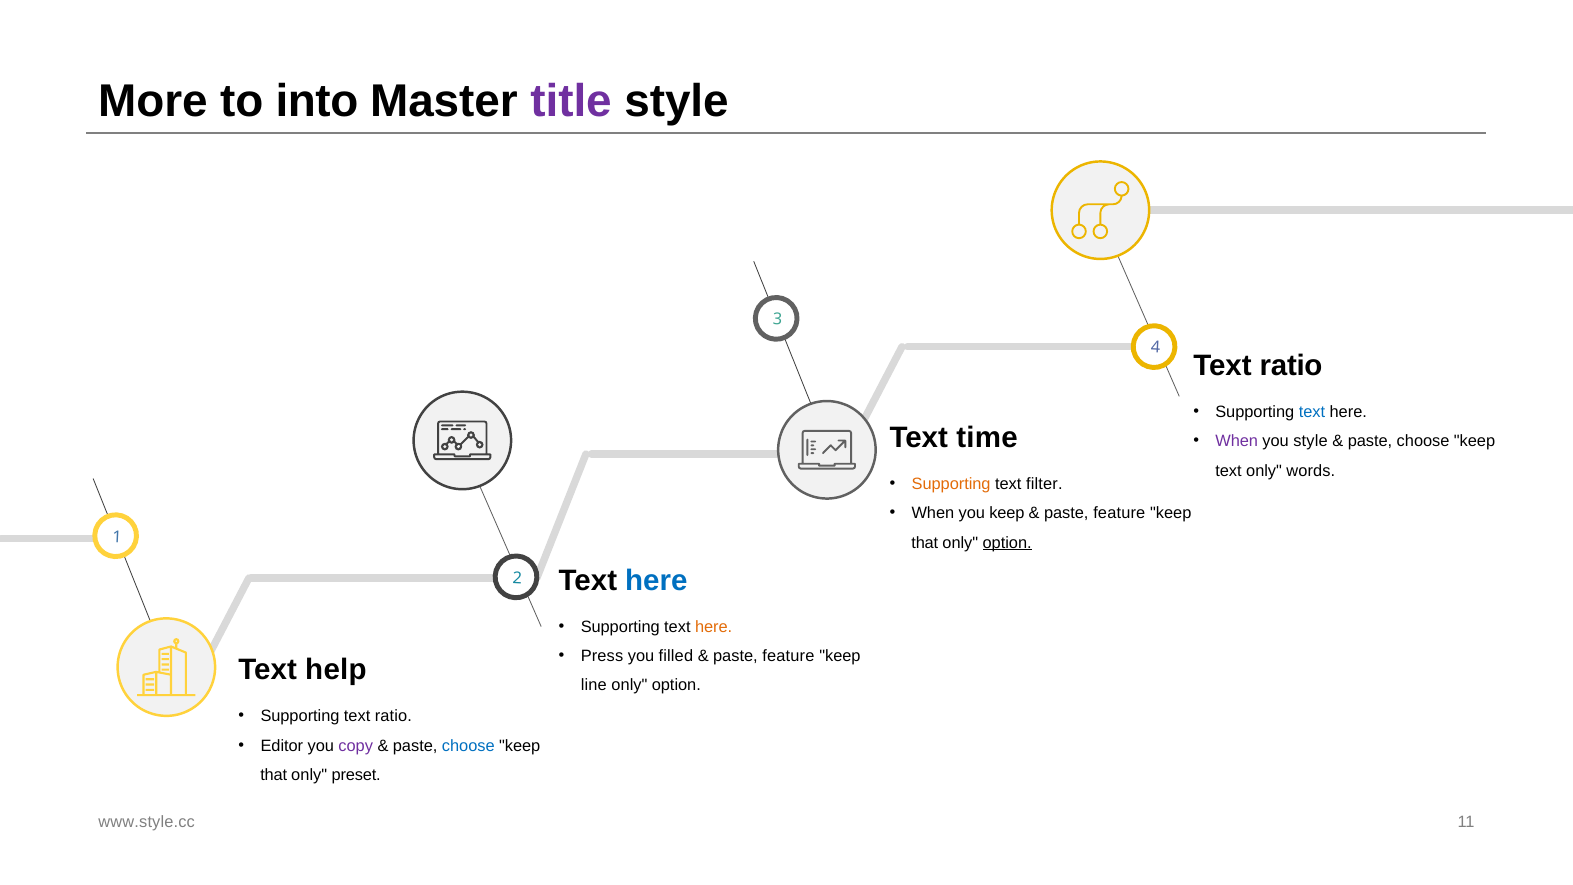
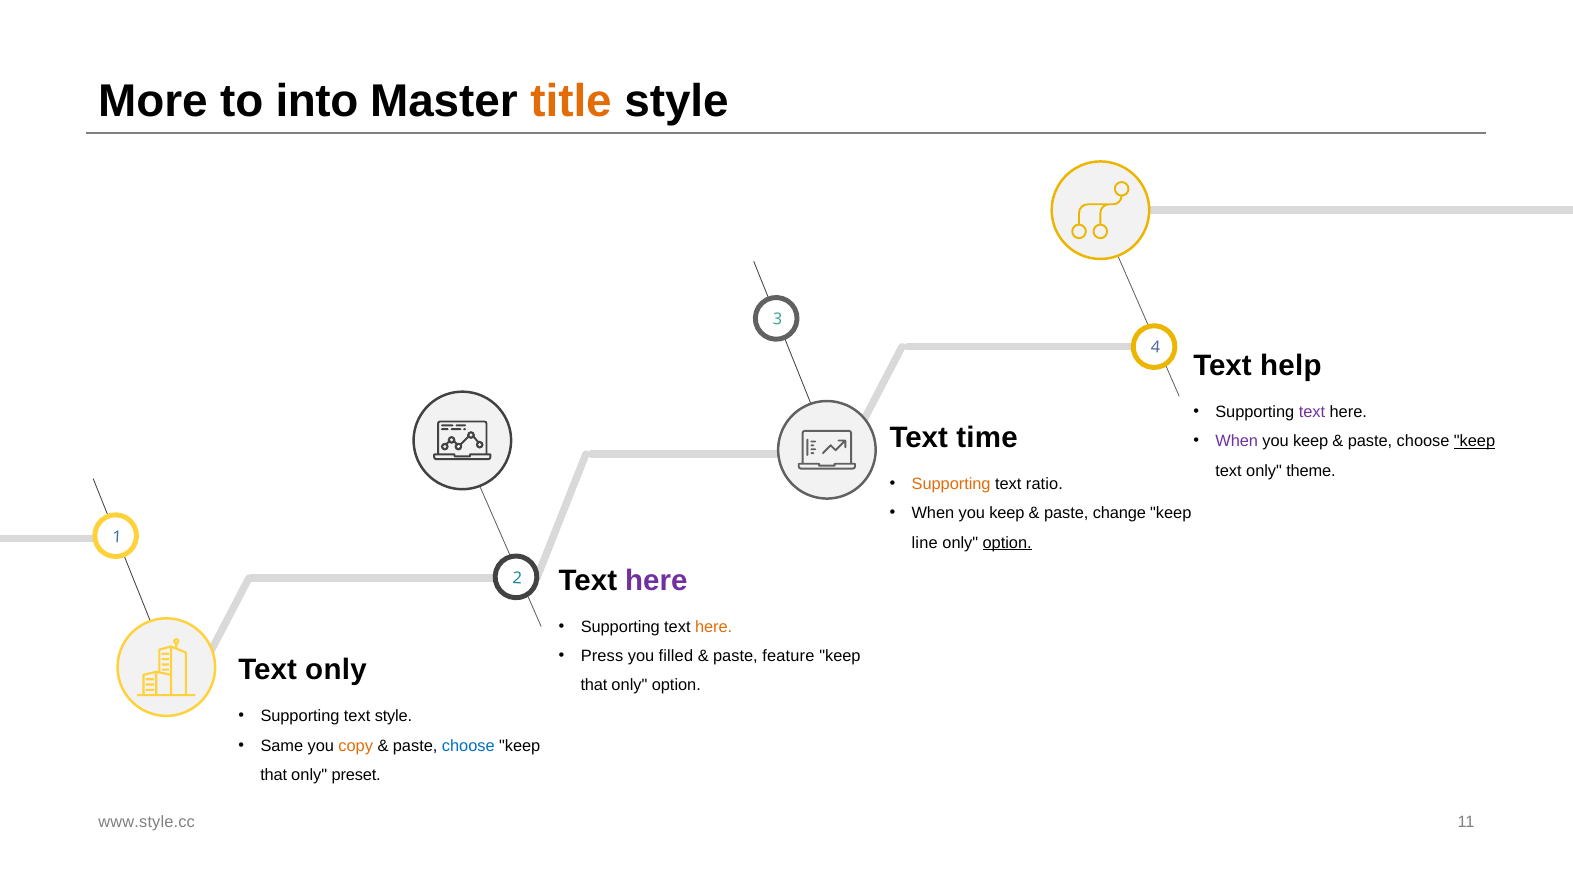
title colour: purple -> orange
ratio at (1291, 366): ratio -> help
text at (1312, 412) colour: blue -> purple
style at (1311, 441): style -> keep
keep at (1475, 441) underline: none -> present
words: words -> theme
filter: filter -> ratio
feature at (1119, 513): feature -> change
that at (925, 543): that -> line
here at (656, 580) colour: blue -> purple
help at (336, 670): help -> only
line at (594, 685): line -> that
Supporting text ratio: ratio -> style
Editor: Editor -> Same
copy colour: purple -> orange
